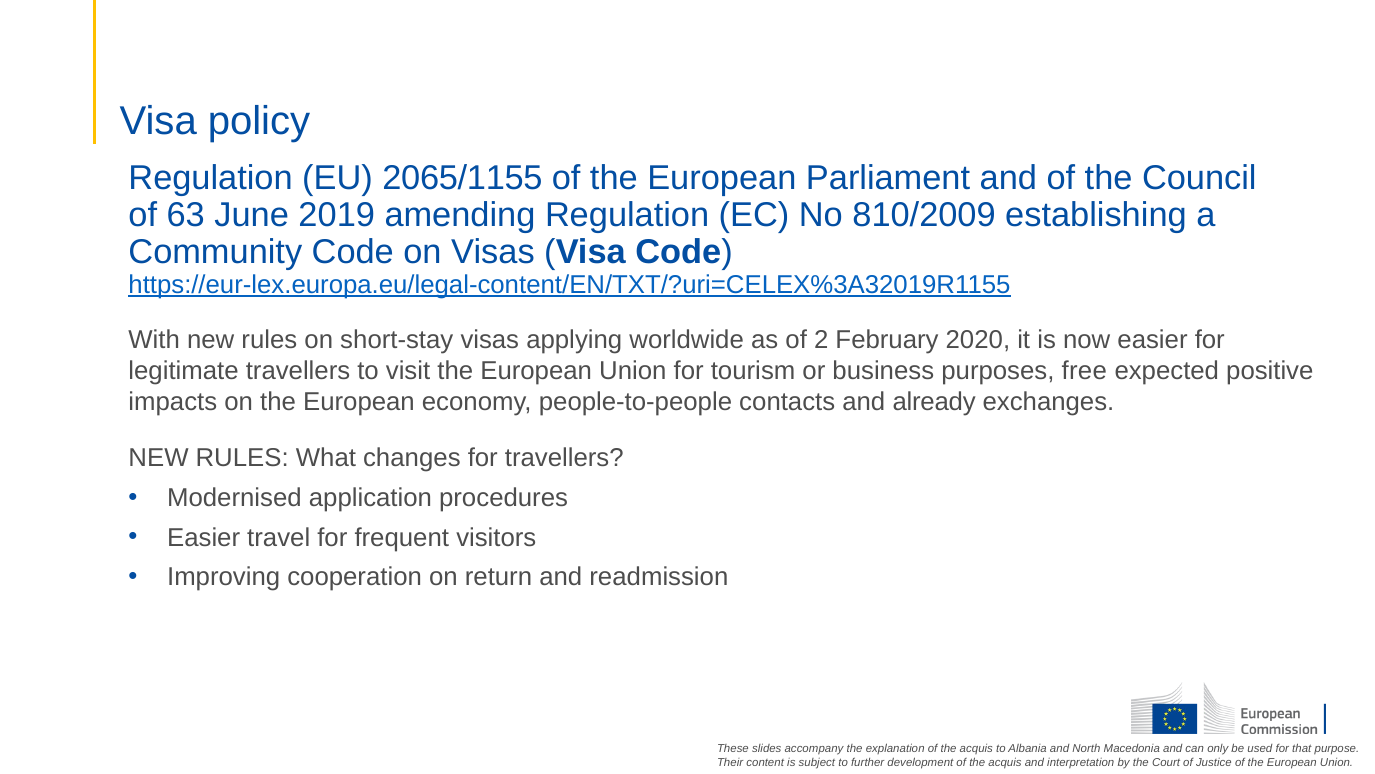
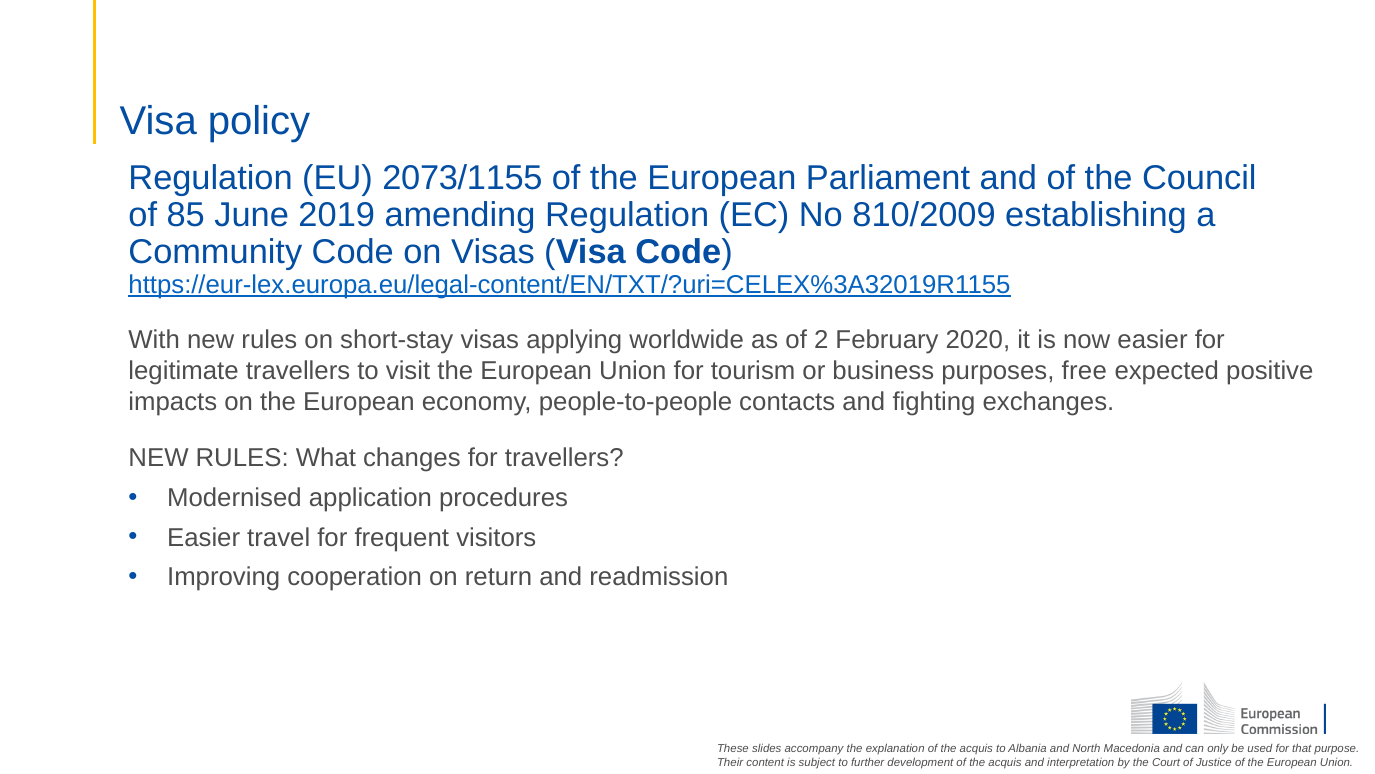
2065/1155: 2065/1155 -> 2073/1155
63: 63 -> 85
already: already -> fighting
